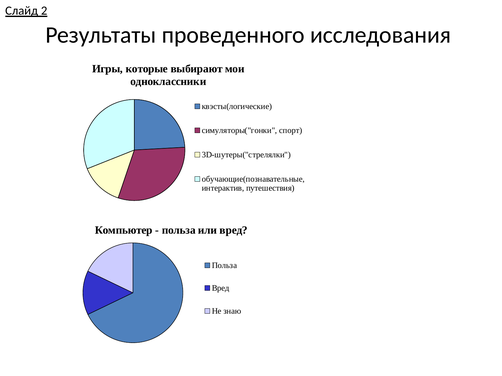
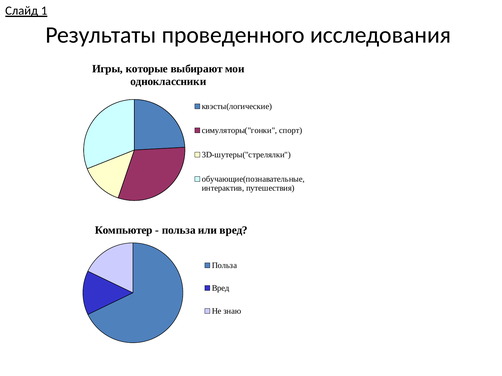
2: 2 -> 1
